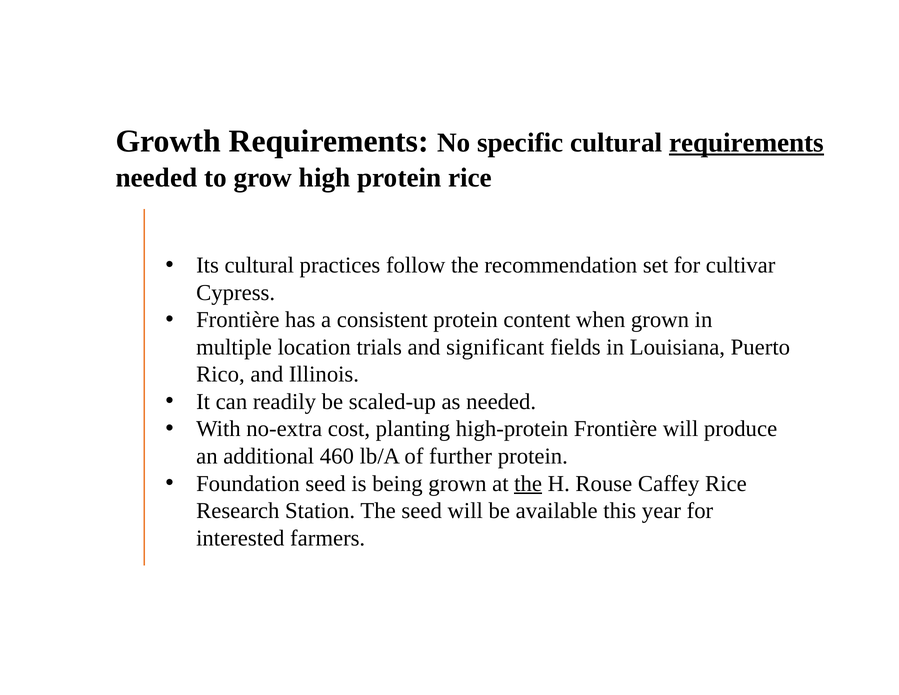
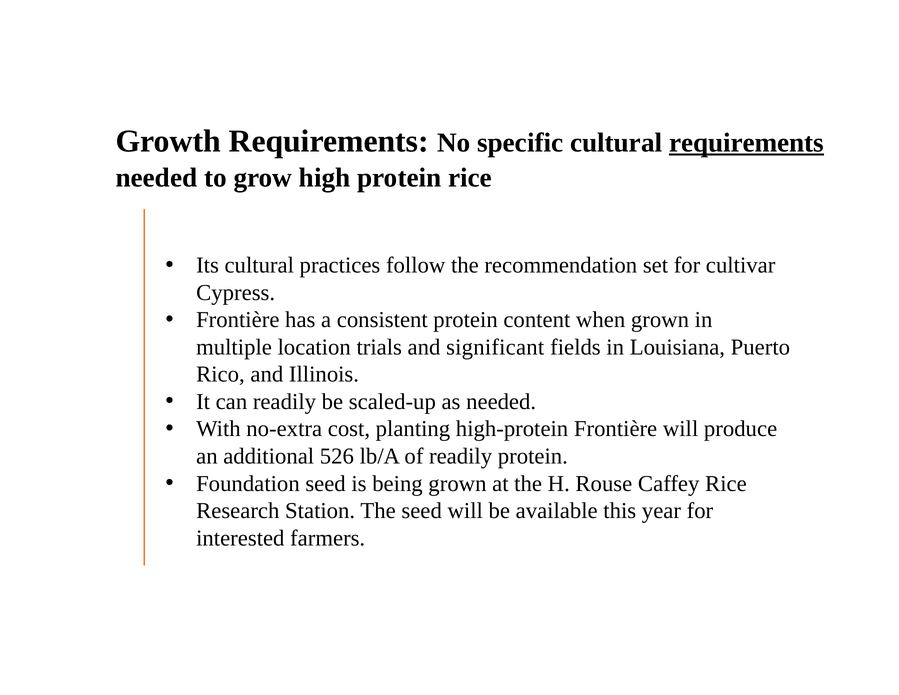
460: 460 -> 526
of further: further -> readily
the at (528, 483) underline: present -> none
